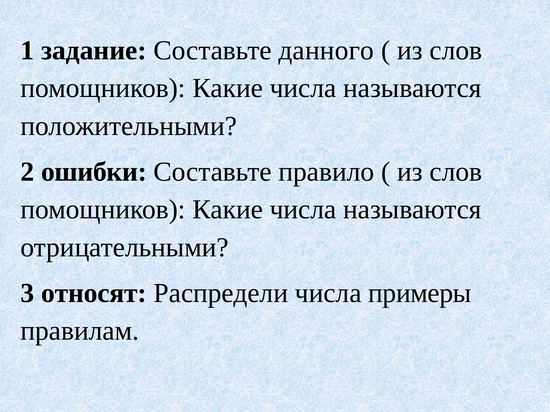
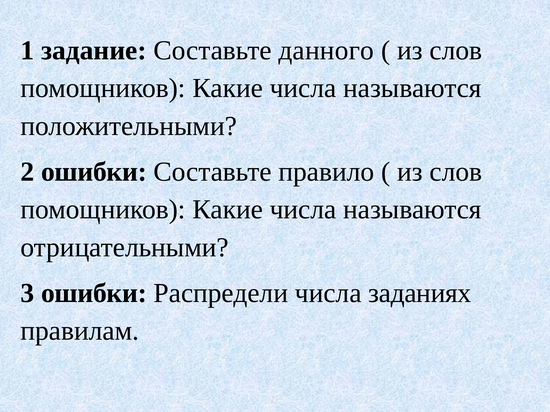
3 относят: относят -> ошибки
примеры: примеры -> заданиях
